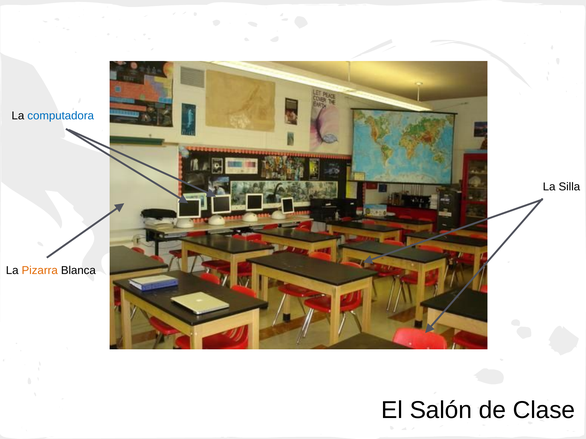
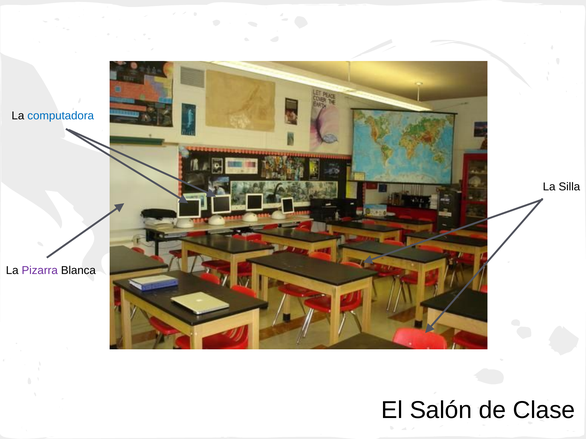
Pizarra at (40, 271) colour: orange -> purple
